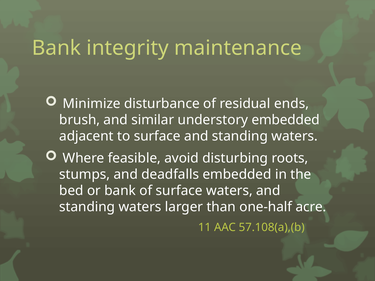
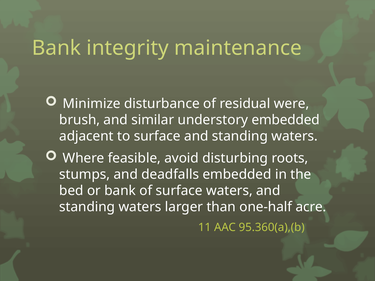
ends: ends -> were
57.108(a),(b: 57.108(a),(b -> 95.360(a),(b
